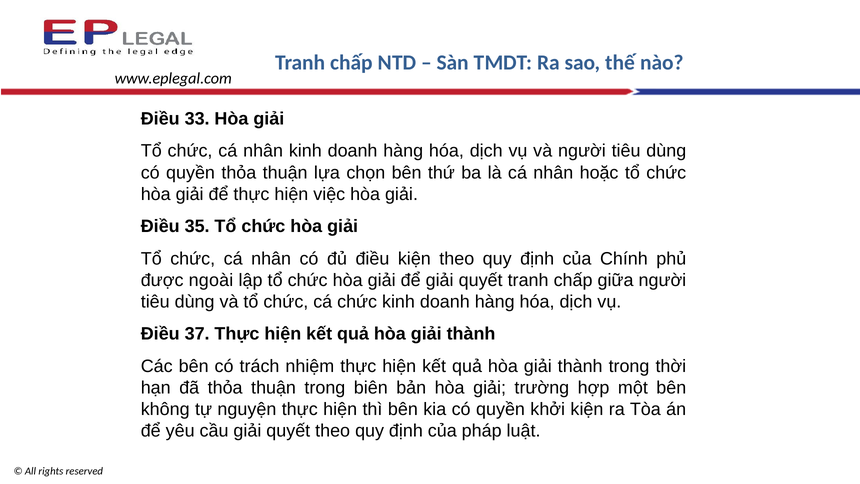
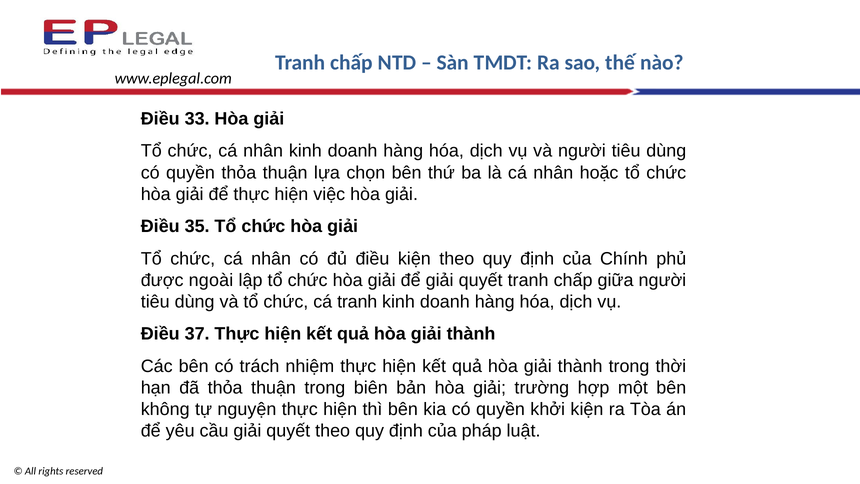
cá chức: chức -> tranh
